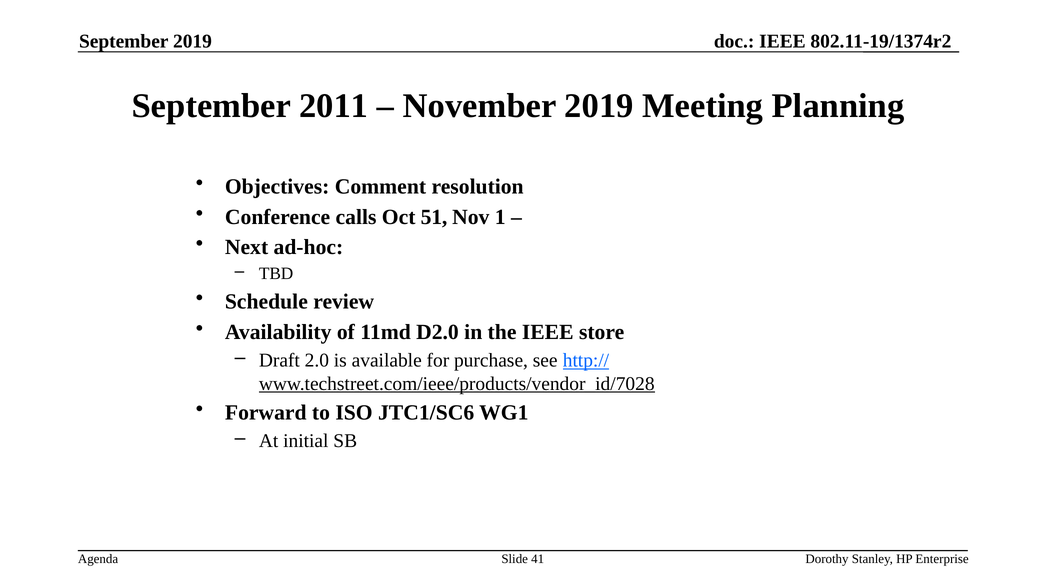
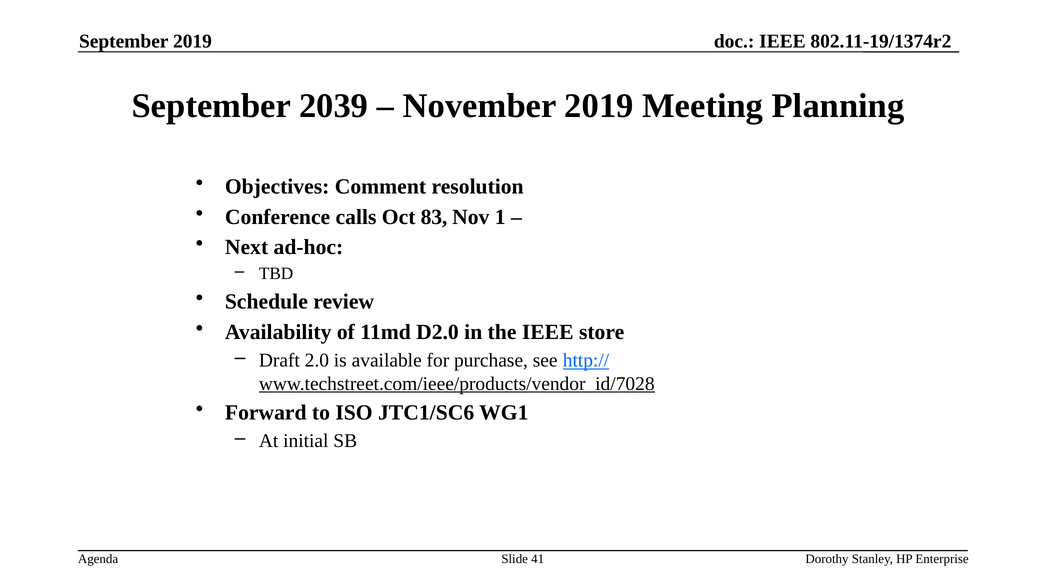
2011: 2011 -> 2039
51: 51 -> 83
